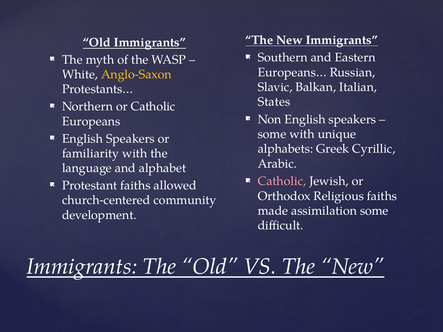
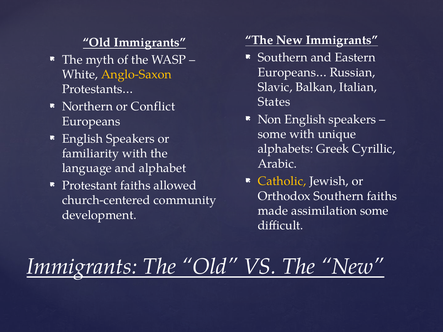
or Catholic: Catholic -> Conflict
Catholic at (282, 181) colour: pink -> yellow
Orthodox Religious: Religious -> Southern
